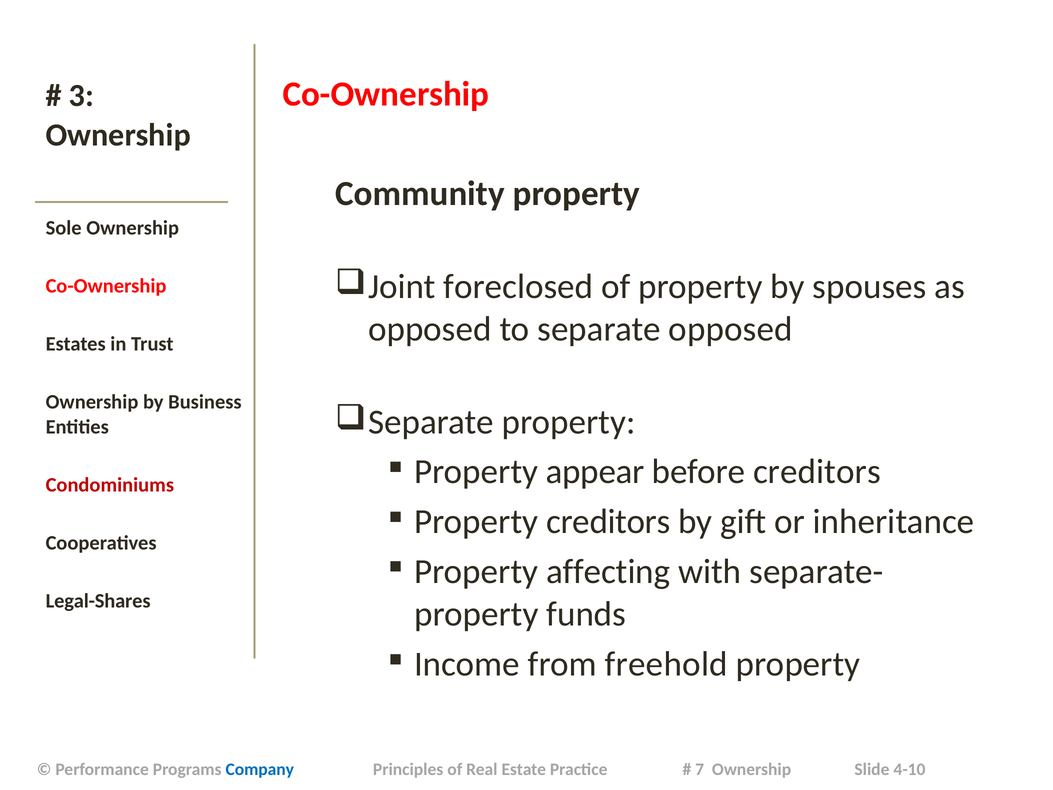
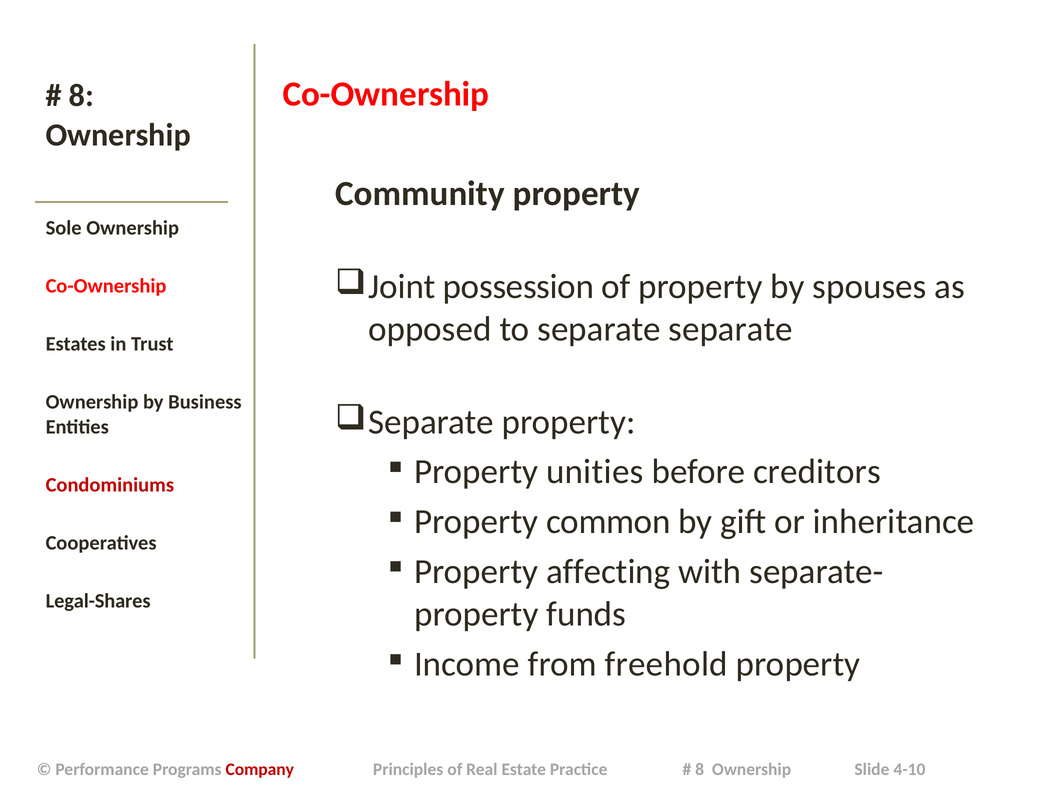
3 at (81, 96): 3 -> 8
foreclosed: foreclosed -> possession
separate opposed: opposed -> separate
appear: appear -> unities
Property creditors: creditors -> common
Company colour: blue -> red
7 at (700, 769): 7 -> 8
